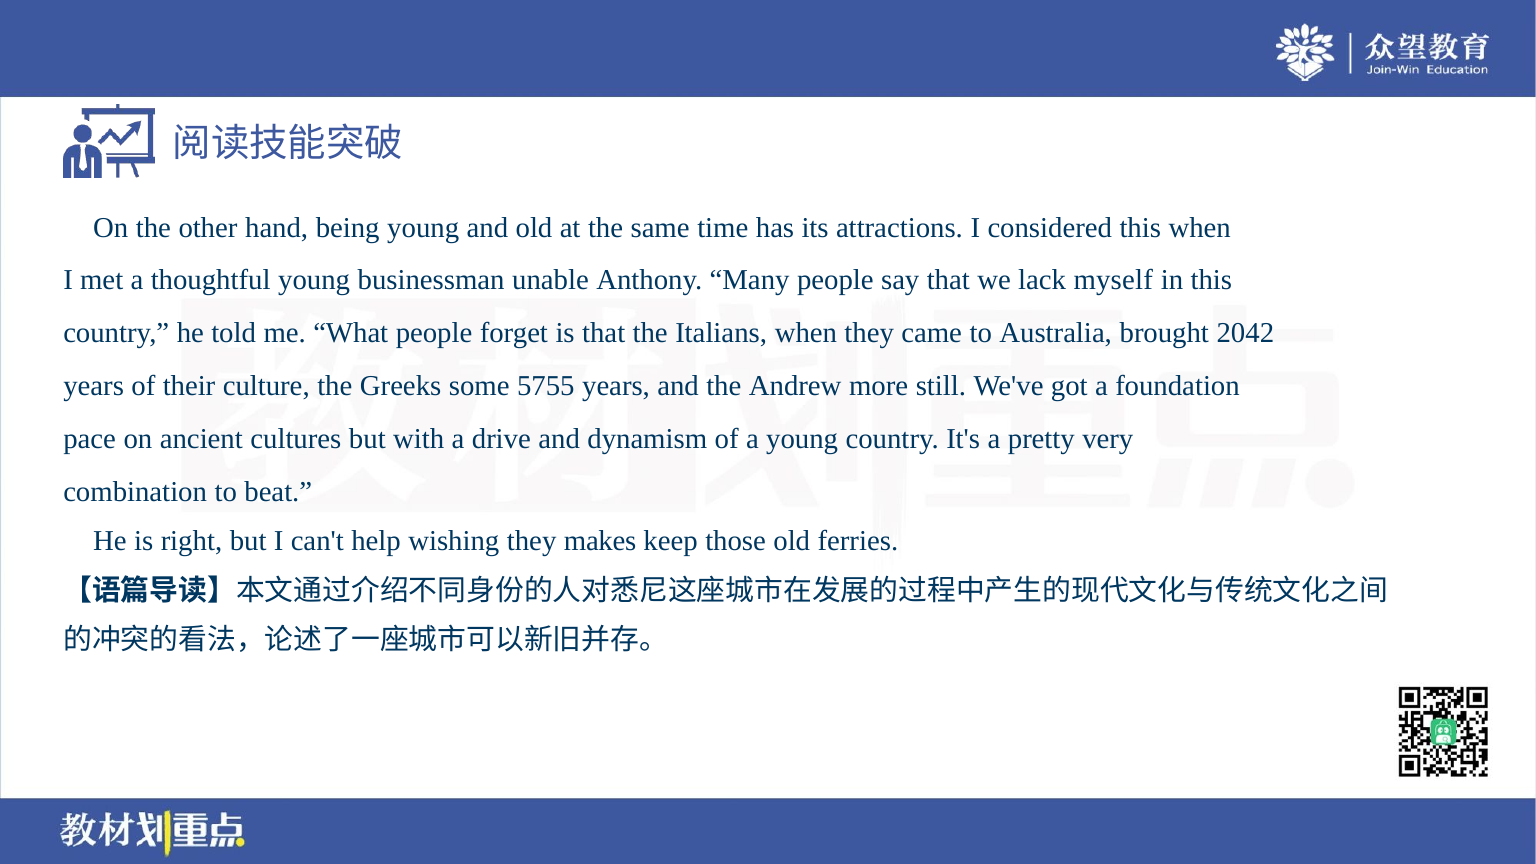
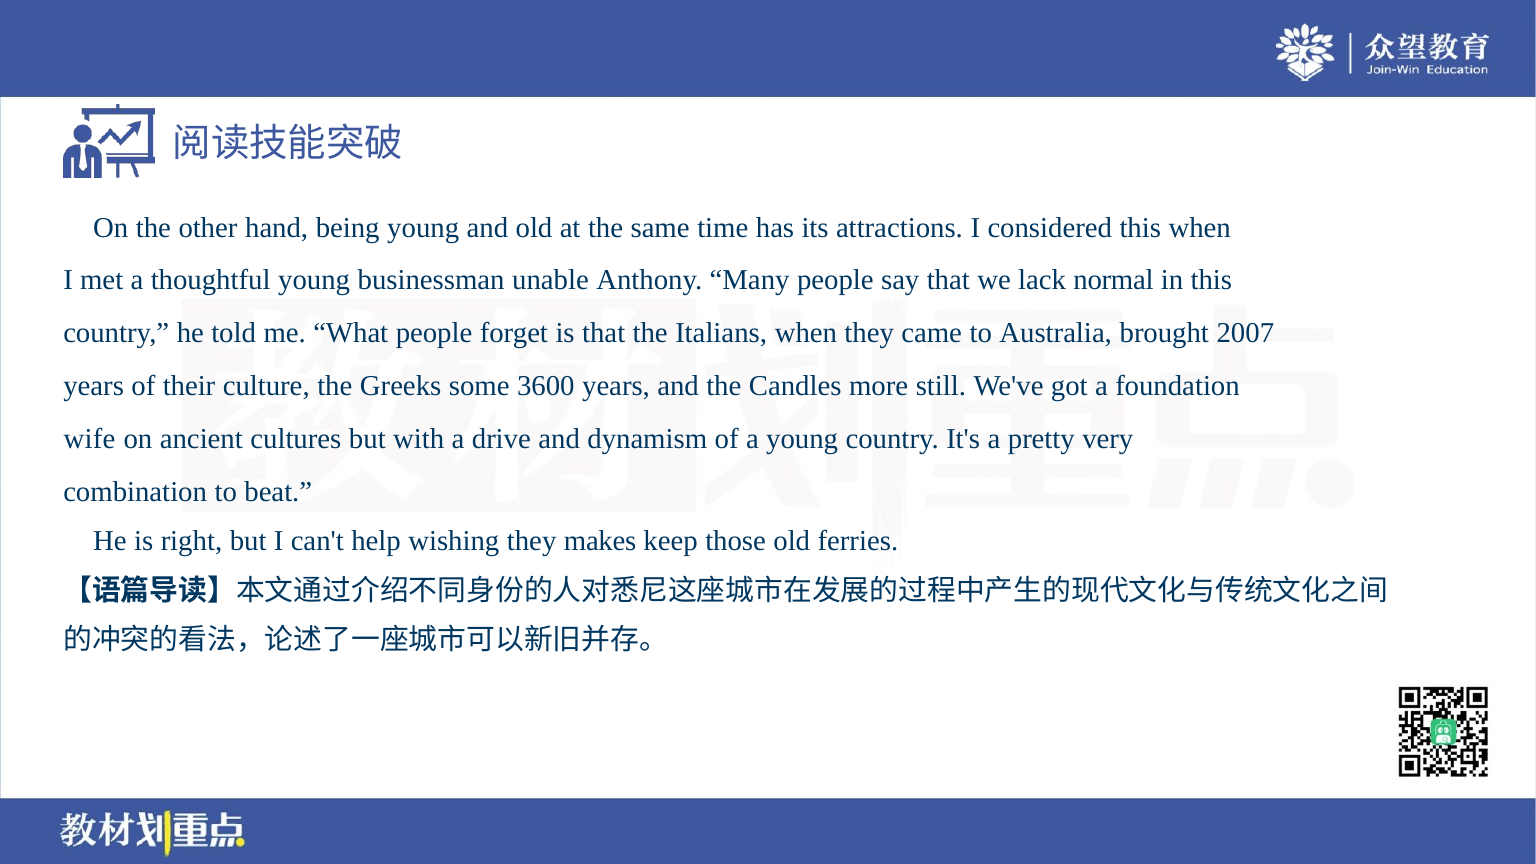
myself: myself -> normal
2042: 2042 -> 2007
5755: 5755 -> 3600
Andrew: Andrew -> Candles
pace: pace -> wife
